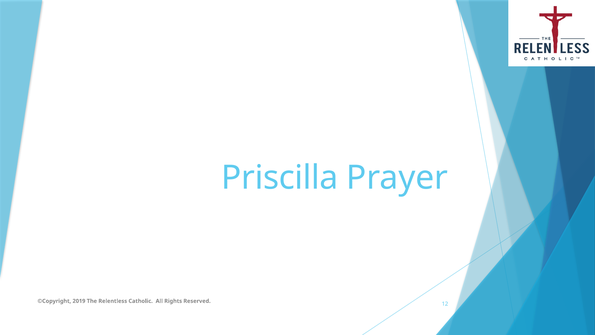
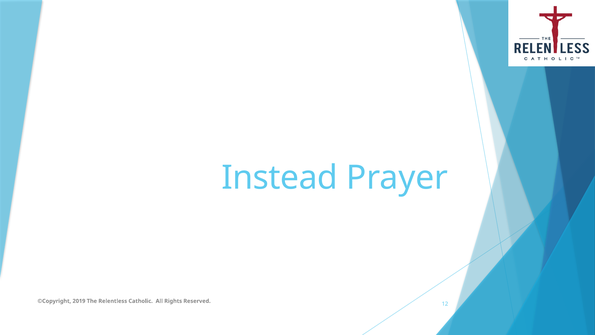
Priscilla: Priscilla -> Instead
